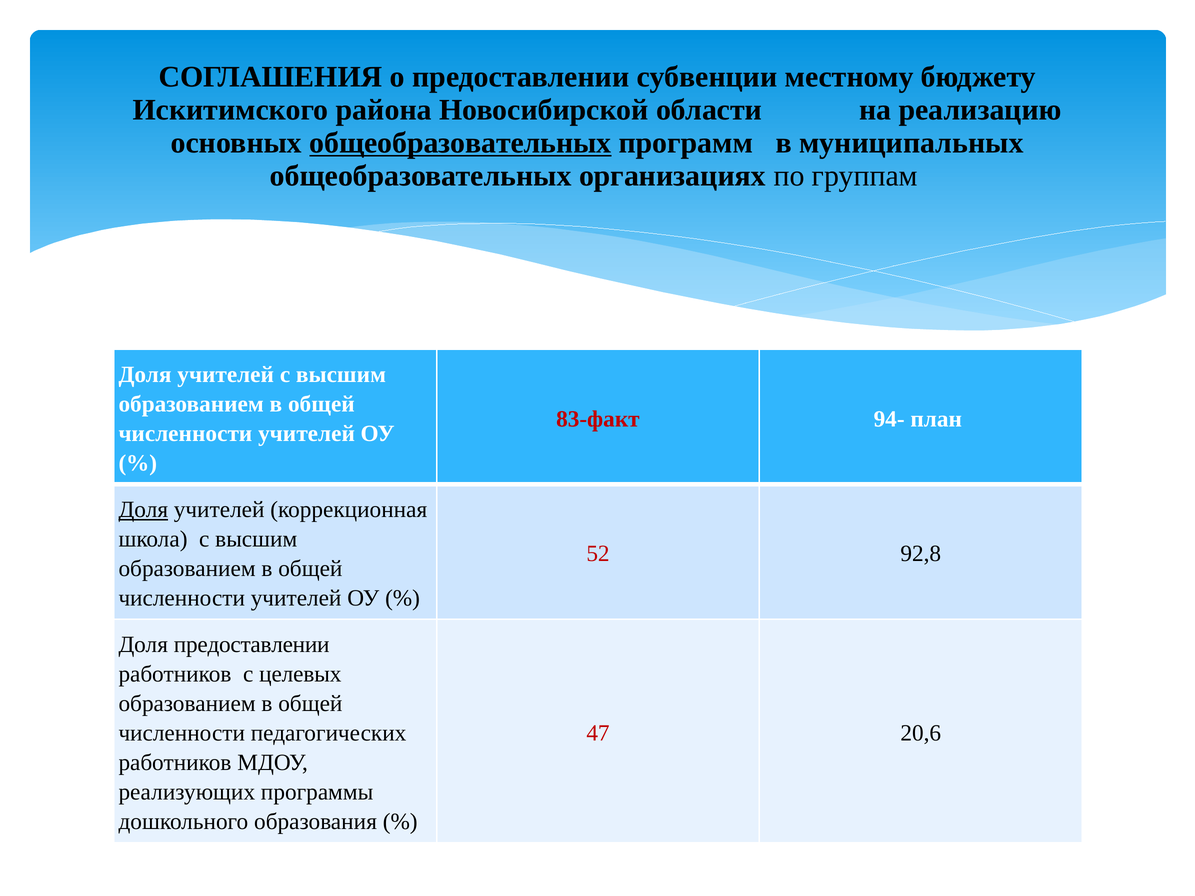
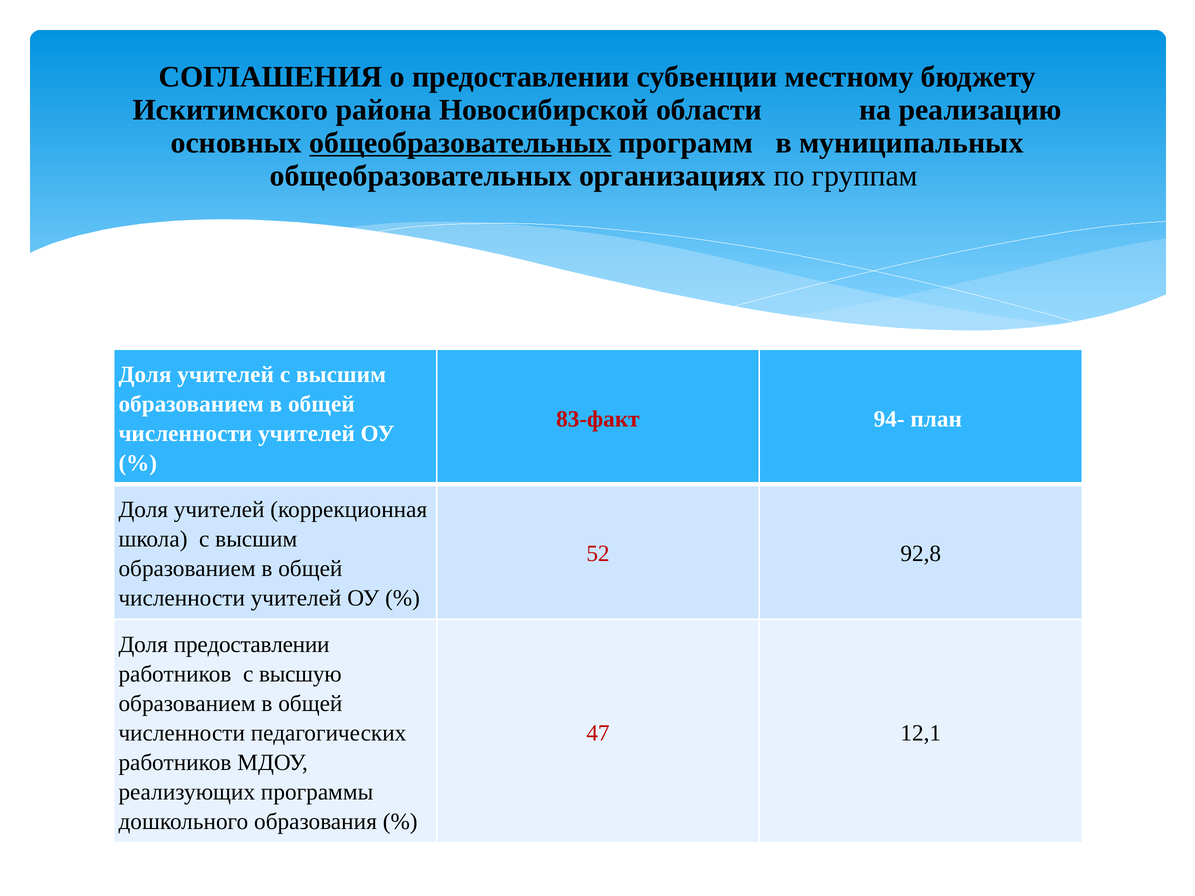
Доля at (143, 510) underline: present -> none
целевых: целевых -> высшую
20,6: 20,6 -> 12,1
